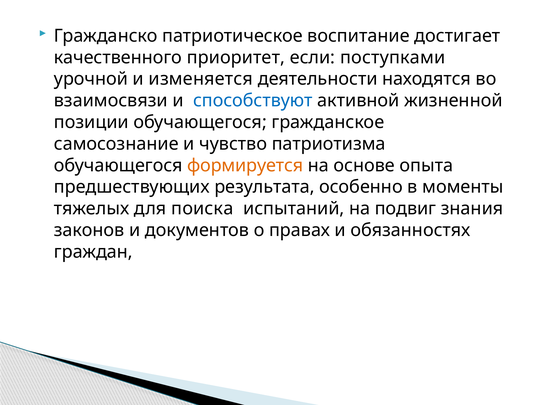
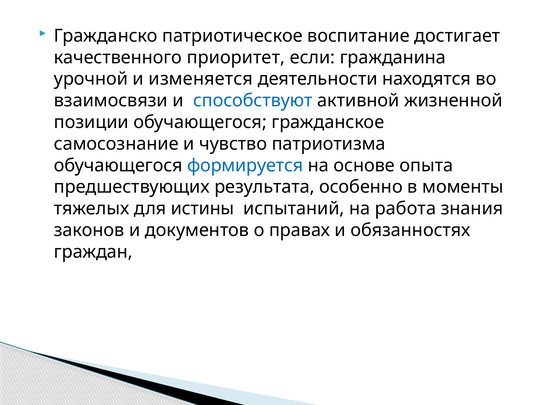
поступками: поступками -> гражданина
формируется colour: orange -> blue
поиска: поиска -> истины
подвиг: подвиг -> работа
